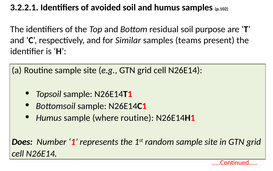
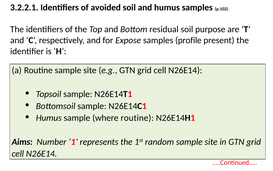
Similar: Similar -> Expose
teams: teams -> profile
Does: Does -> Aims
